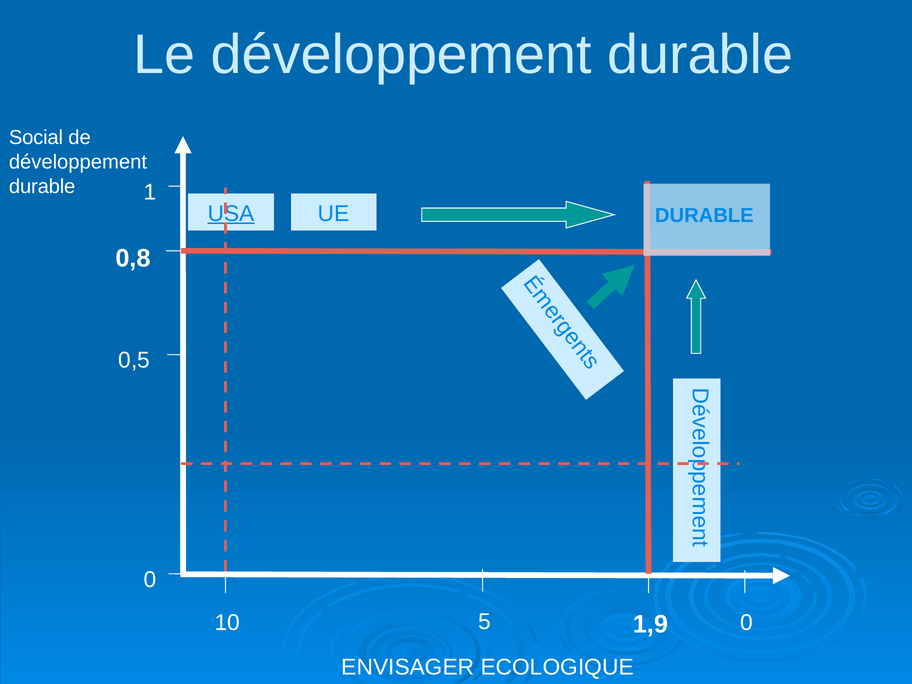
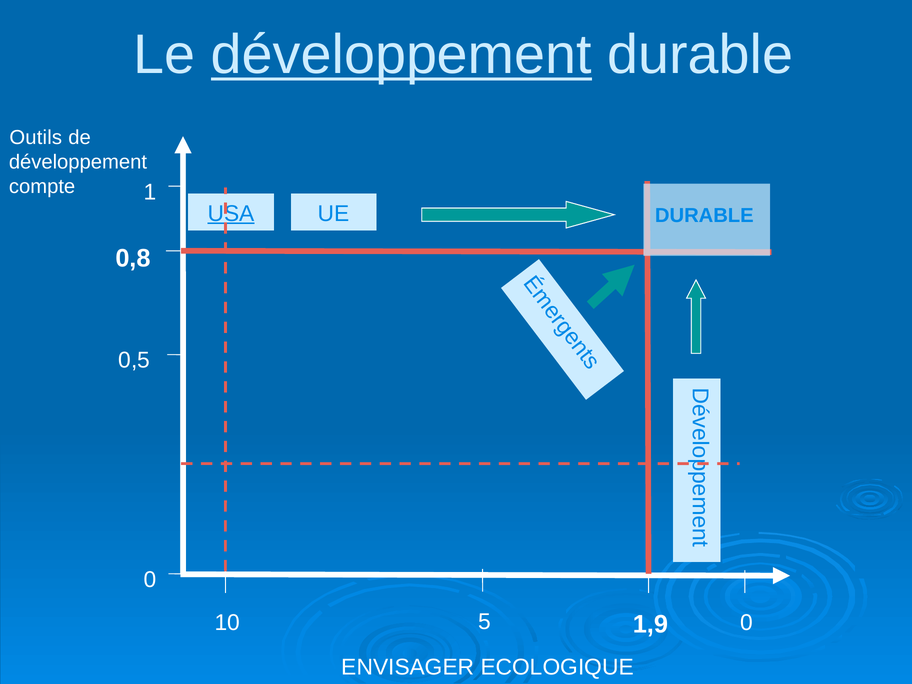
développement at (401, 55) underline: none -> present
Social: Social -> Outils
durable at (42, 186): durable -> compte
